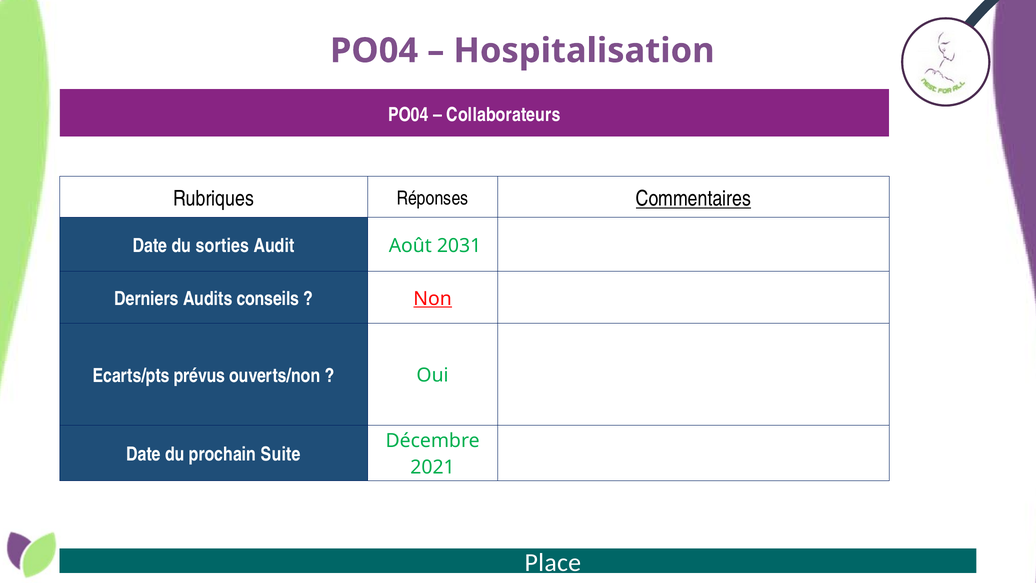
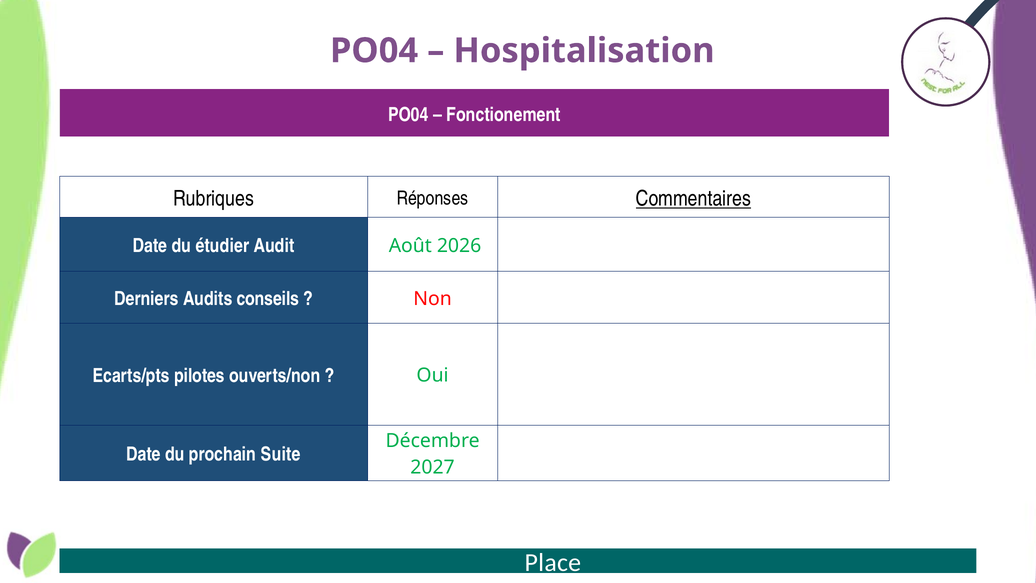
Collaborateurs: Collaborateurs -> Fonctionement
sorties: sorties -> étudier
2031: 2031 -> 2026
Non underline: present -> none
prévus: prévus -> pilotes
2021: 2021 -> 2027
